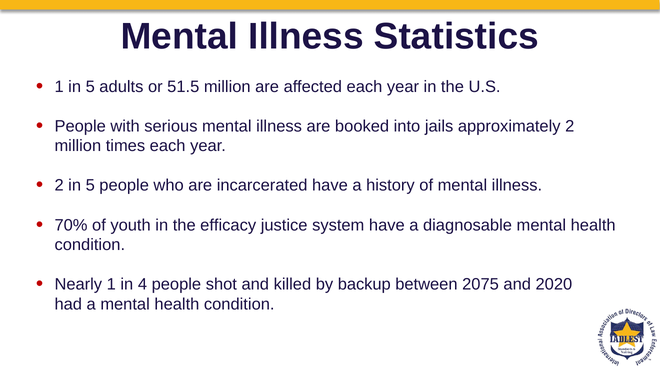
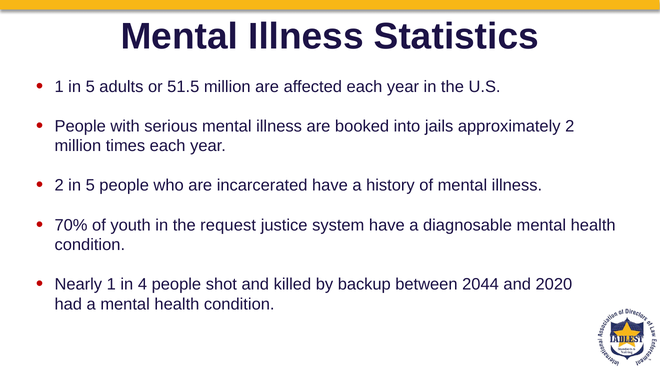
efficacy: efficacy -> request
2075: 2075 -> 2044
